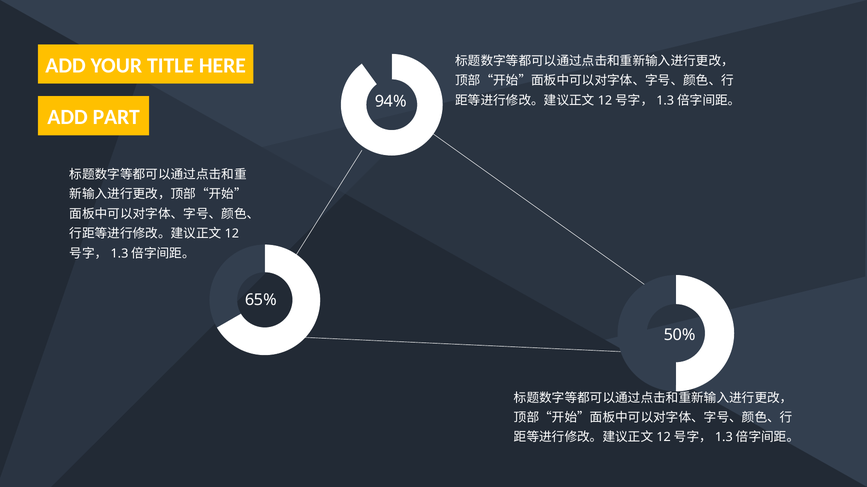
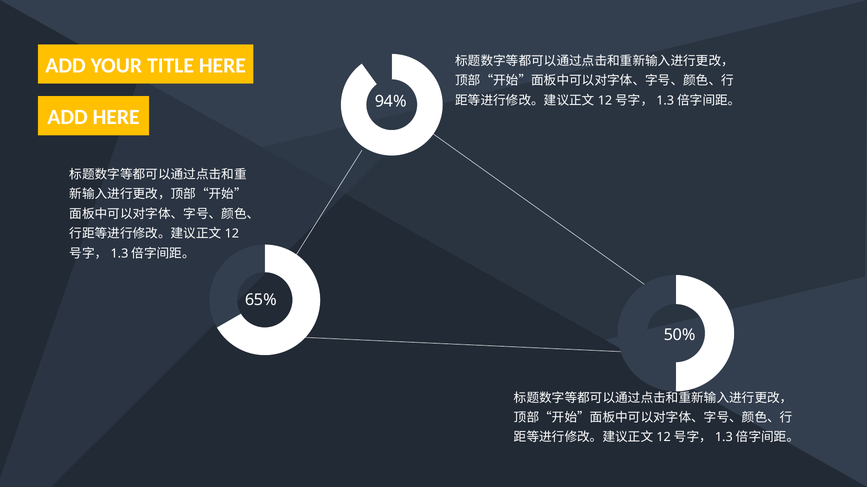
ADD PART: PART -> HERE
